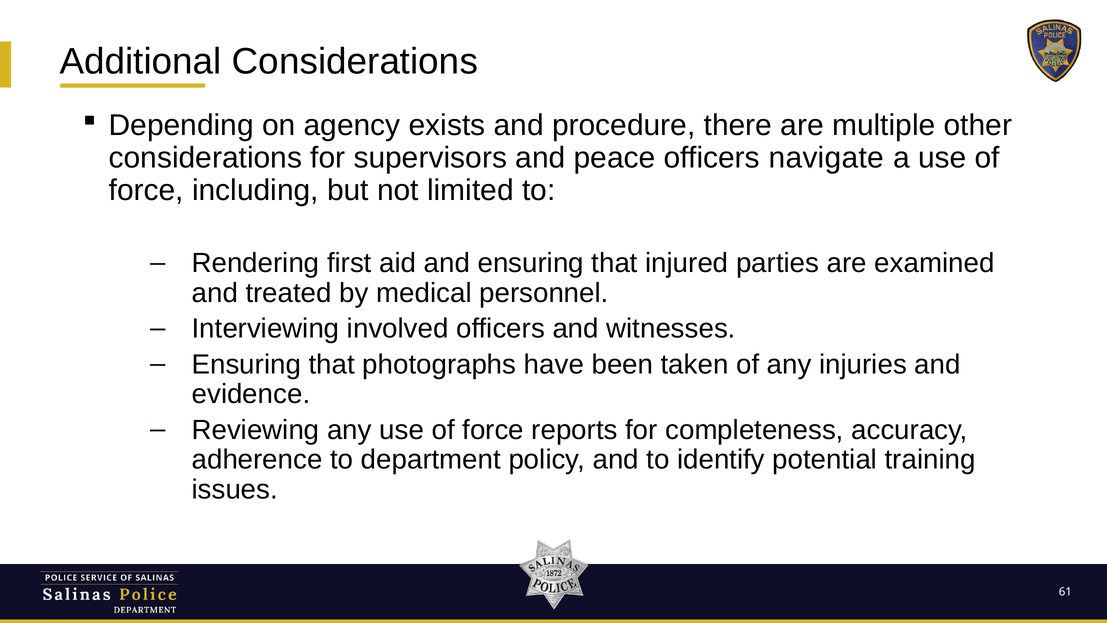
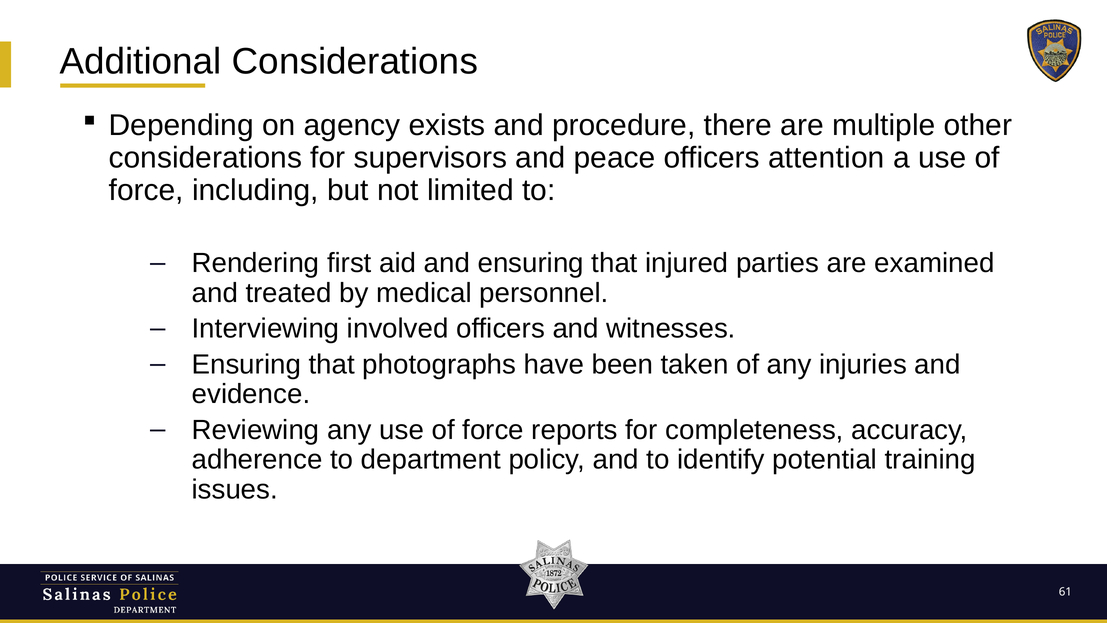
navigate: navigate -> attention
